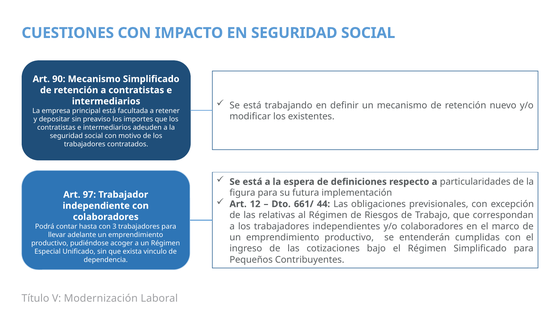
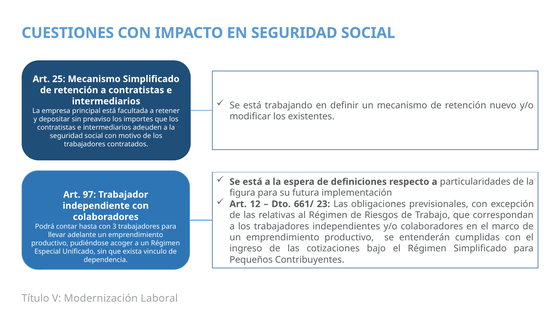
90: 90 -> 25
44: 44 -> 23
